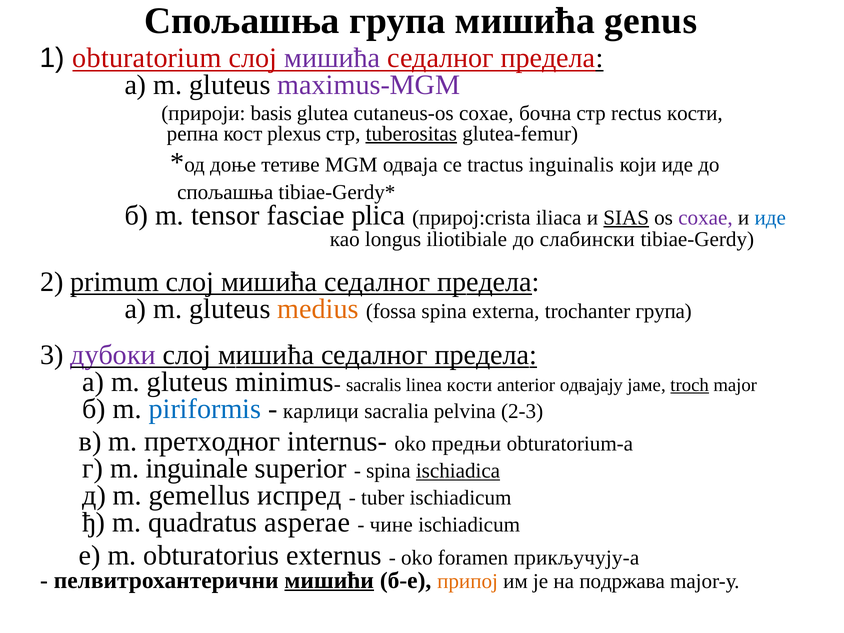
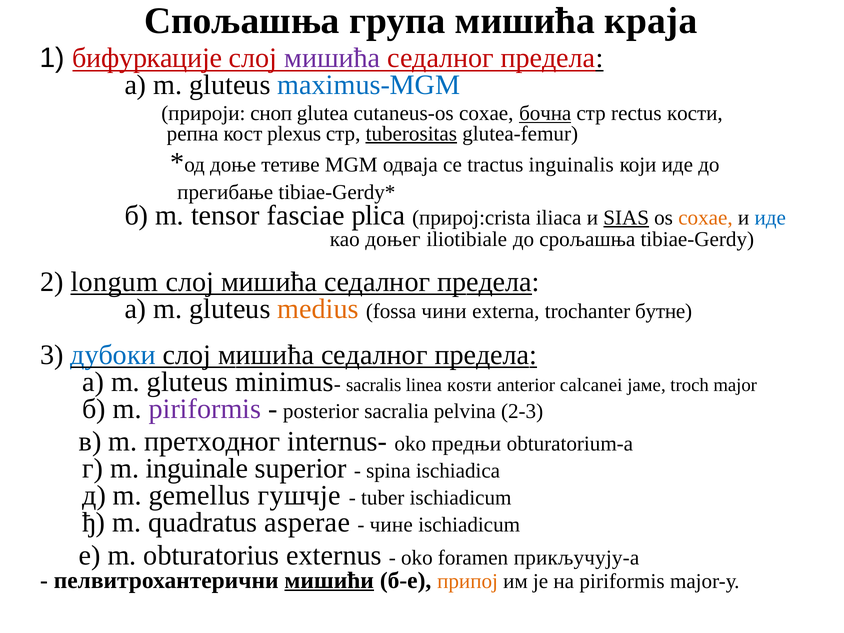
genus: genus -> краја
obturatorium: obturatorium -> бифуркације
maximus-MGM colour: purple -> blue
basis: basis -> сноп
бочна underline: none -> present
спољашња at (225, 192): спољашња -> прегибање
coxae at (705, 218) colour: purple -> orange
longus: longus -> дoњег
слабински: слабински -> сpoљашња
primum: primum -> longum
fossa spina: spina -> чини
група: група -> бутне
дубоки colour: purple -> blue
кости: кости -> коsти
одвајају: одвајају -> calcanei
troch underline: present -> none
piriformis at (205, 409) colour: blue -> purple
карлици: карлици -> posterior
ischiadica underline: present -> none
испред: испред -> гушчје
на подржава: подржава -> piriformis
